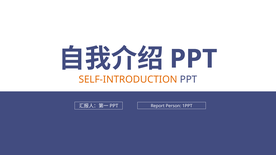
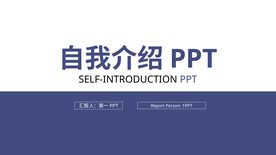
SELF-INTRODUCTION colour: orange -> black
